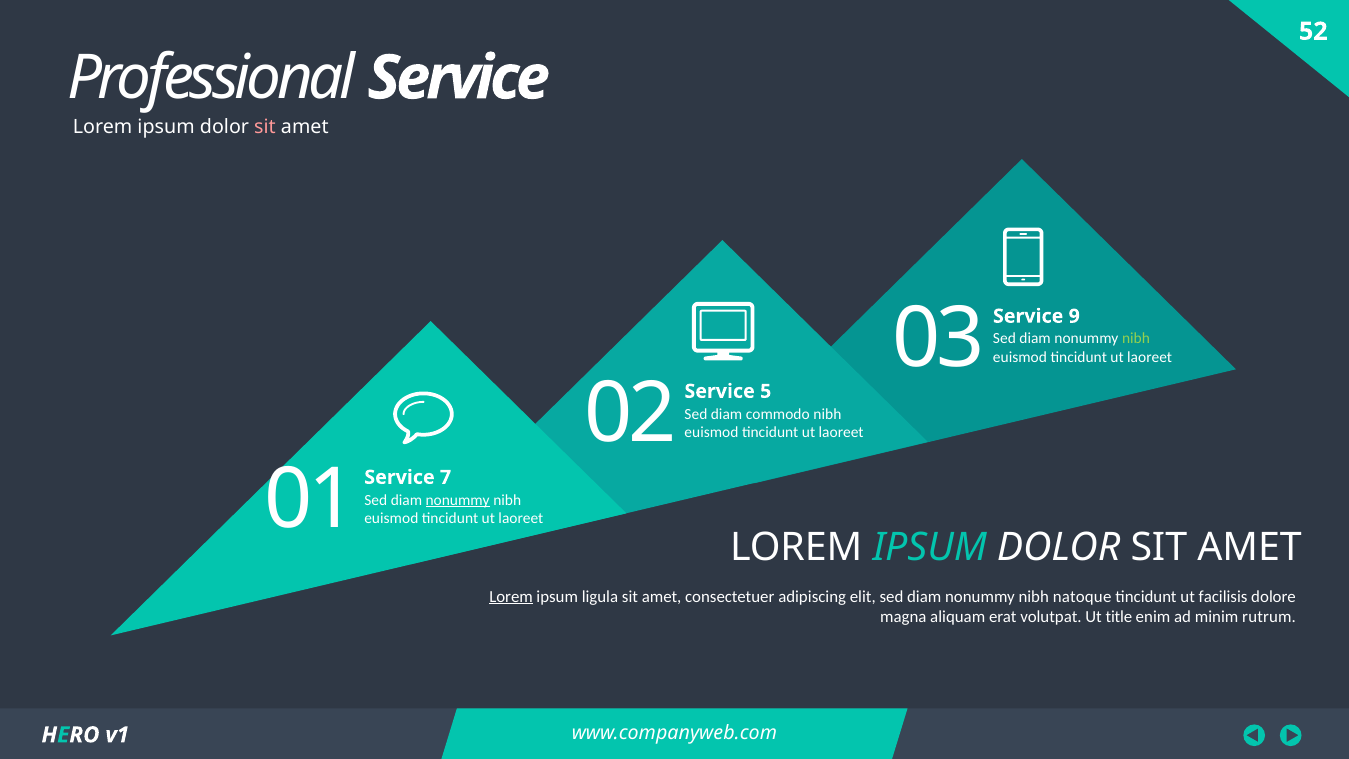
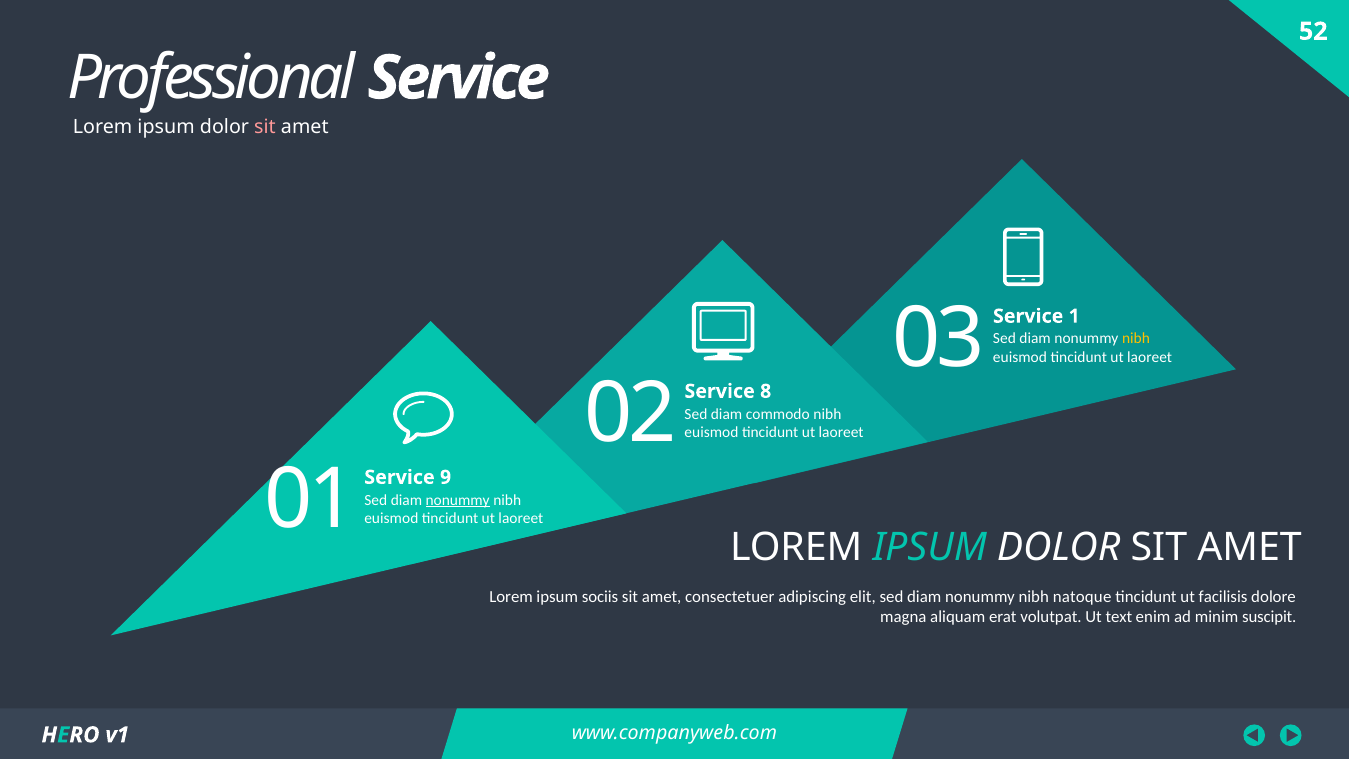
9: 9 -> 1
nibh at (1136, 339) colour: light green -> yellow
5: 5 -> 8
7: 7 -> 9
Lorem at (511, 597) underline: present -> none
ligula: ligula -> sociis
title: title -> text
rutrum: rutrum -> suscipit
